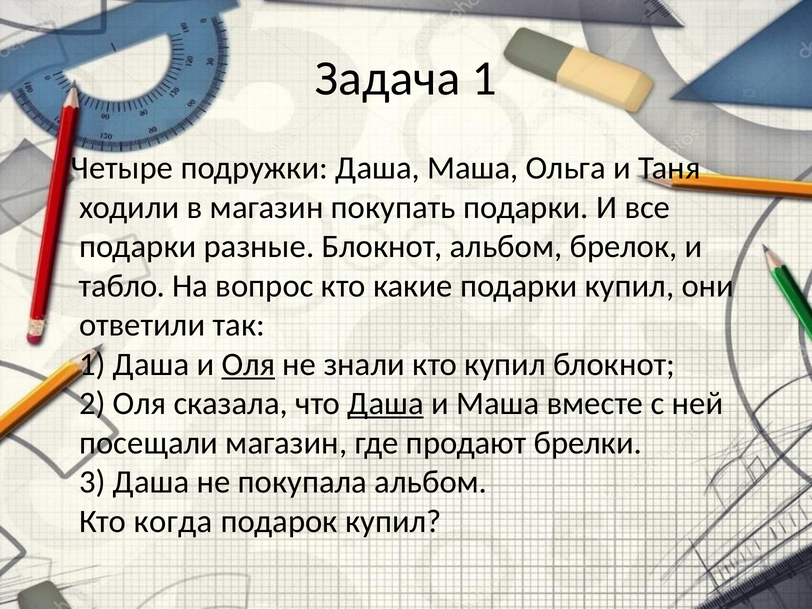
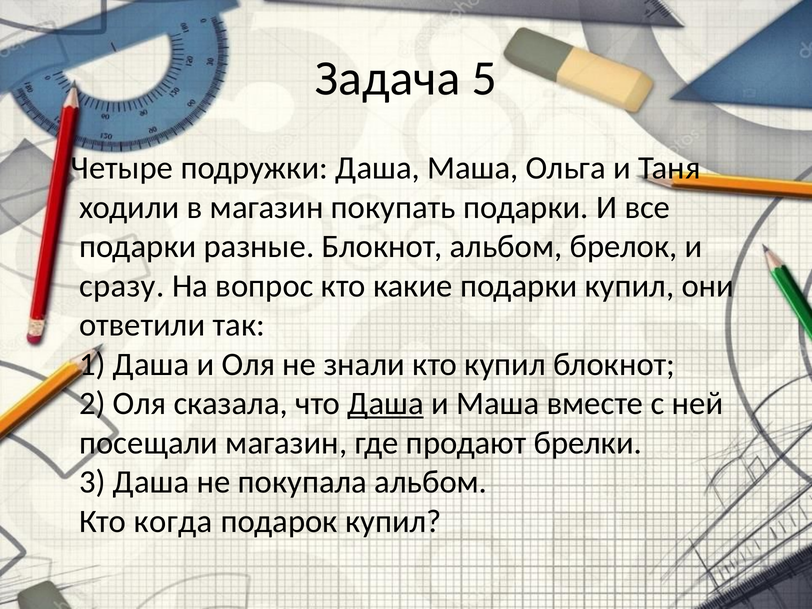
Задача 1: 1 -> 5
табло: табло -> сразу
Оля at (248, 364) underline: present -> none
